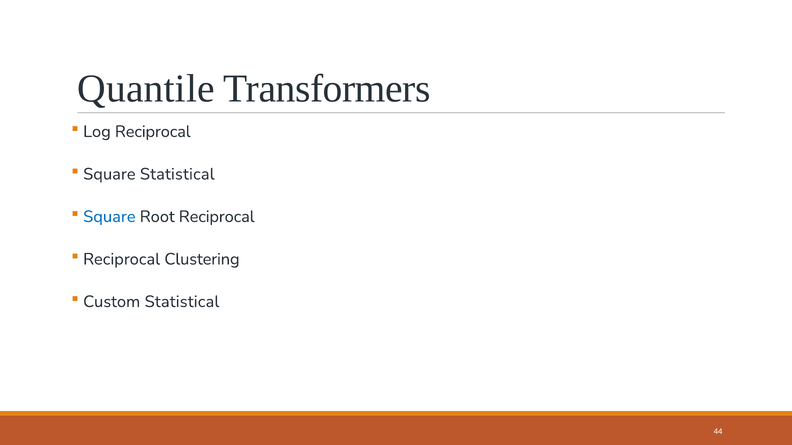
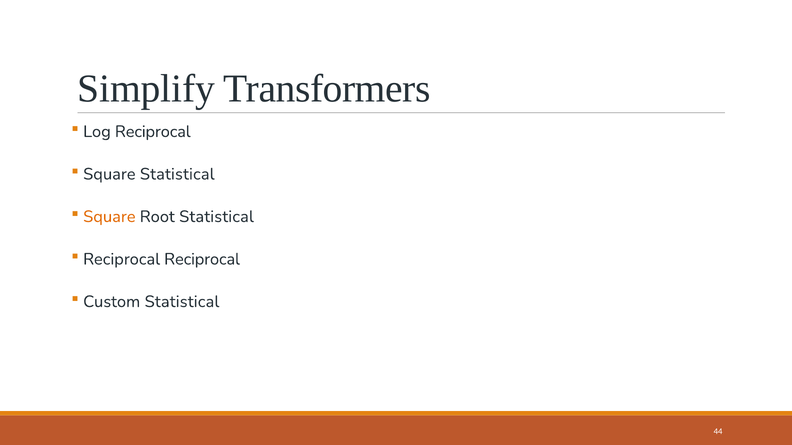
Quantile: Quantile -> Simplify
Square at (109, 217) colour: blue -> orange
Root Reciprocal: Reciprocal -> Statistical
Reciprocal Clustering: Clustering -> Reciprocal
